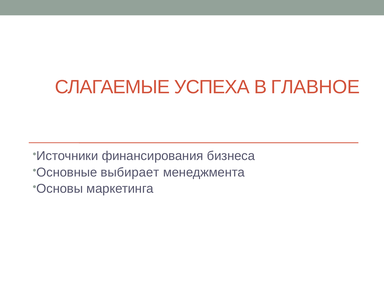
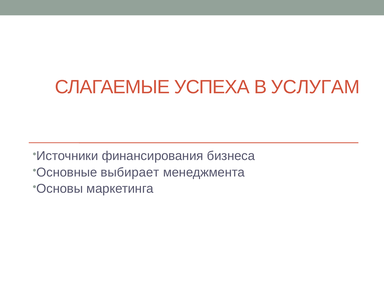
ГЛАВНОЕ: ГЛАВНОЕ -> УСЛУГАМ
